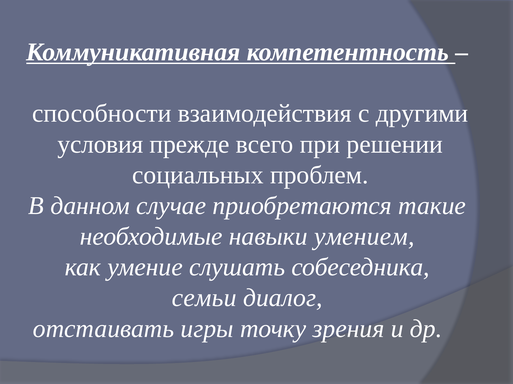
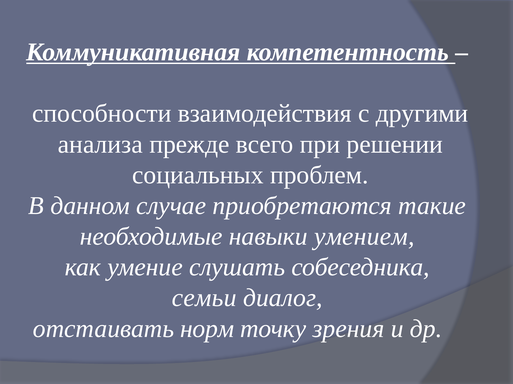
условия: условия -> анализа
игры: игры -> норм
